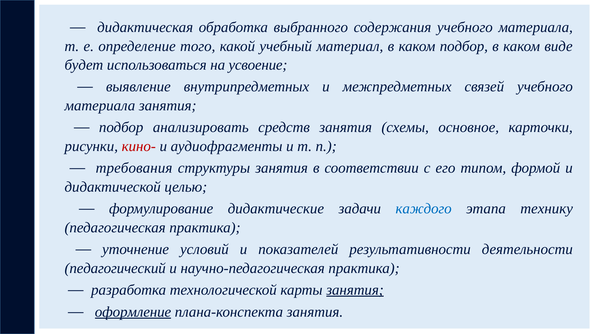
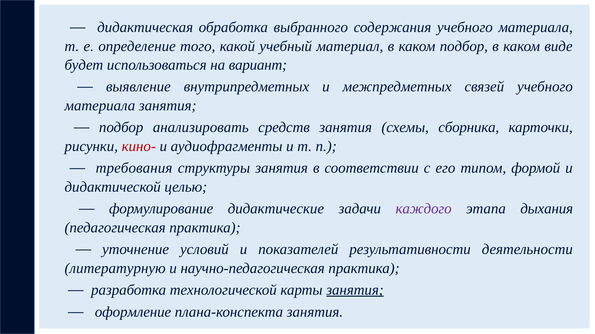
усвоение: усвоение -> вариант
основное: основное -> сборника
каждого colour: blue -> purple
технику: технику -> дыхания
педагогический: педагогический -> литературную
оформление underline: present -> none
